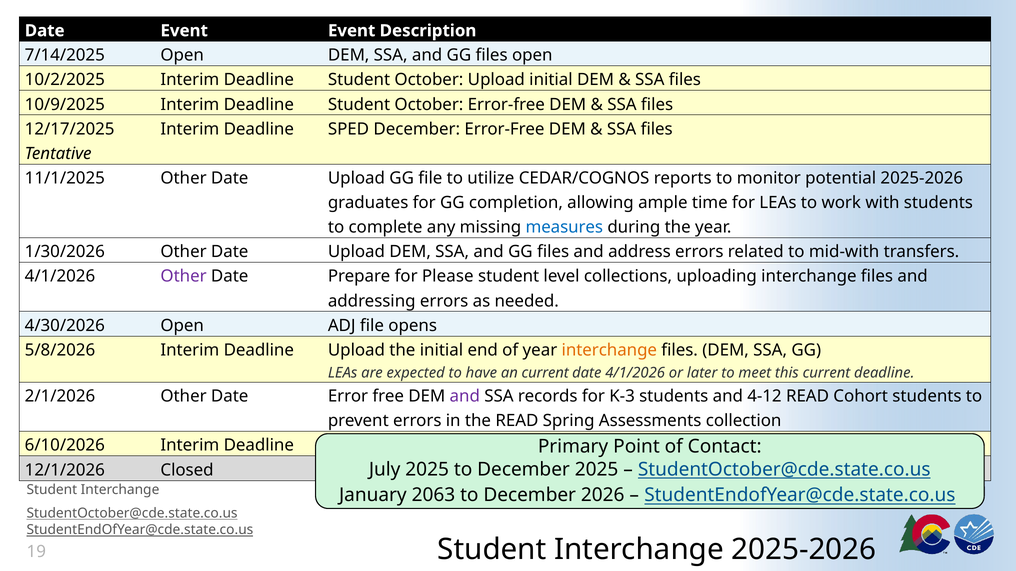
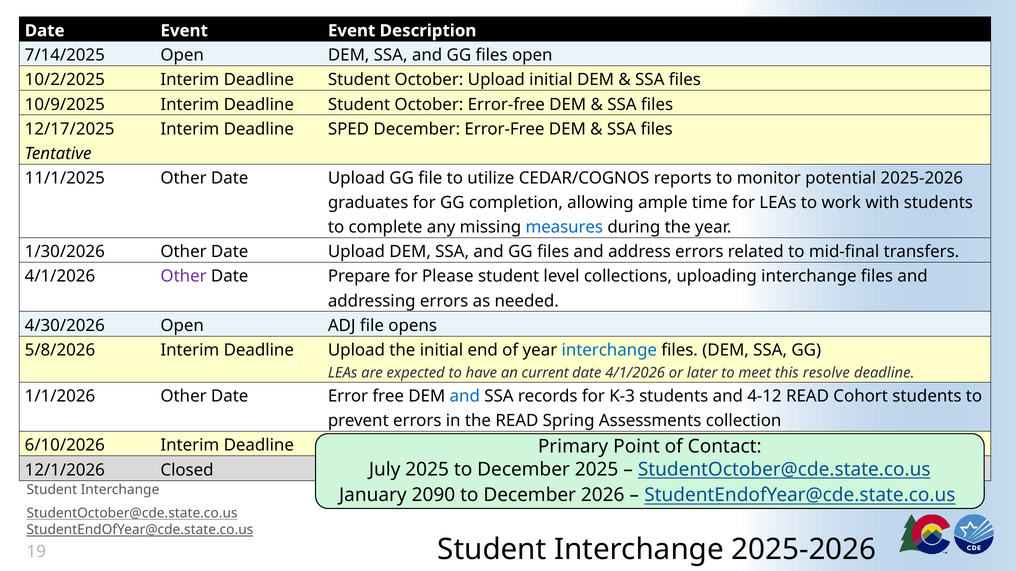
mid-with: mid-with -> mid-final
interchange at (609, 350) colour: orange -> blue
this current: current -> resolve
2/1/2026: 2/1/2026 -> 1/1/2026
and at (465, 397) colour: purple -> blue
2063: 2063 -> 2090
